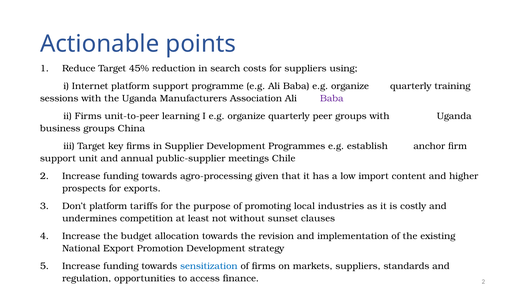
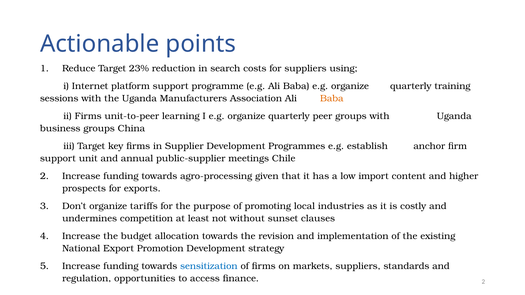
45%: 45% -> 23%
Baba at (332, 99) colour: purple -> orange
Don’t platform: platform -> organize
